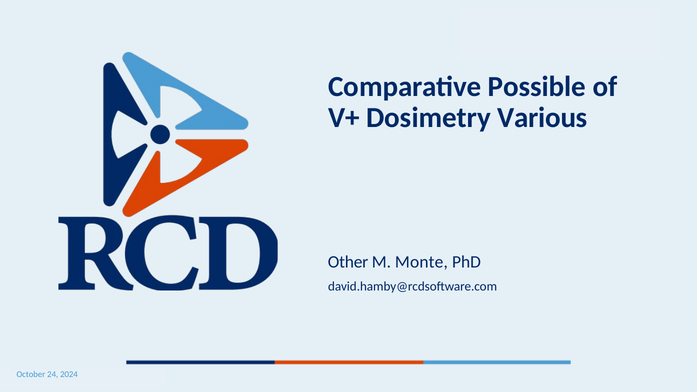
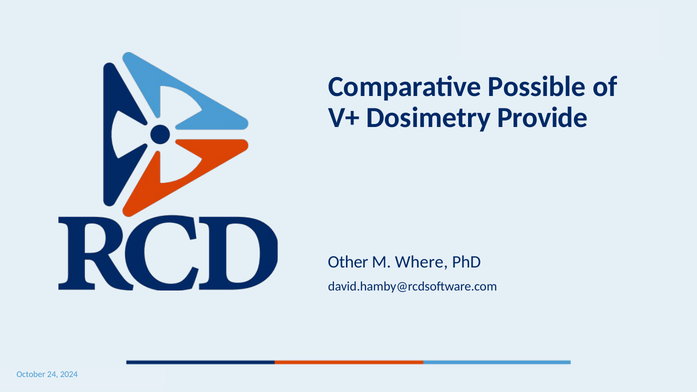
Various: Various -> Provide
Monte: Monte -> Where
